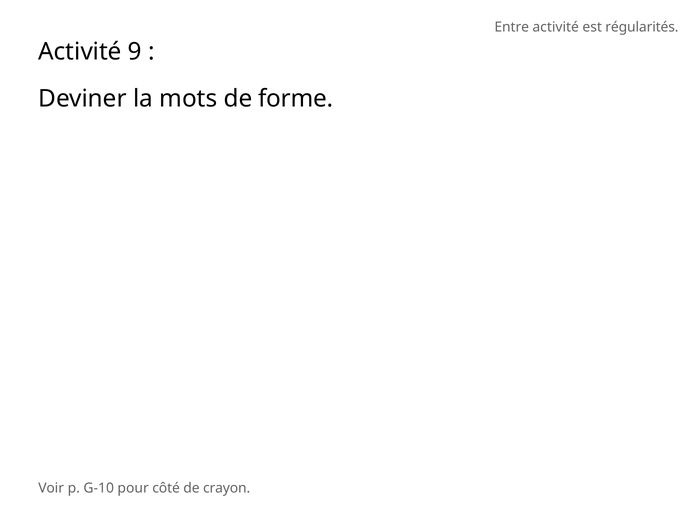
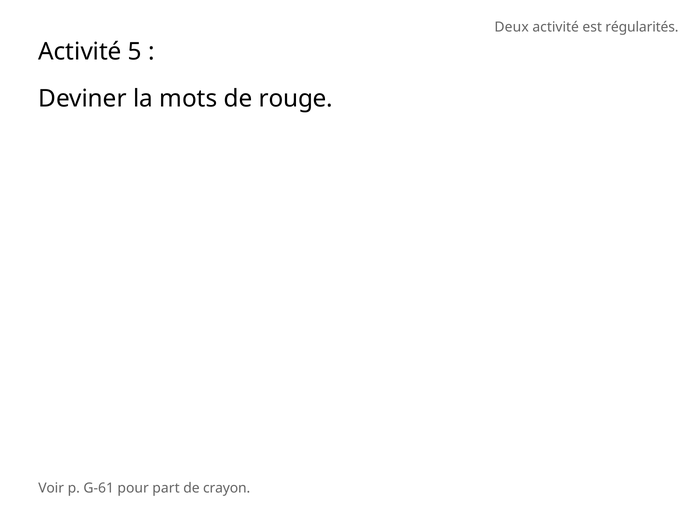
Entre: Entre -> Deux
9: 9 -> 5
forme: forme -> rouge
G-10: G-10 -> G-61
côté: côté -> part
